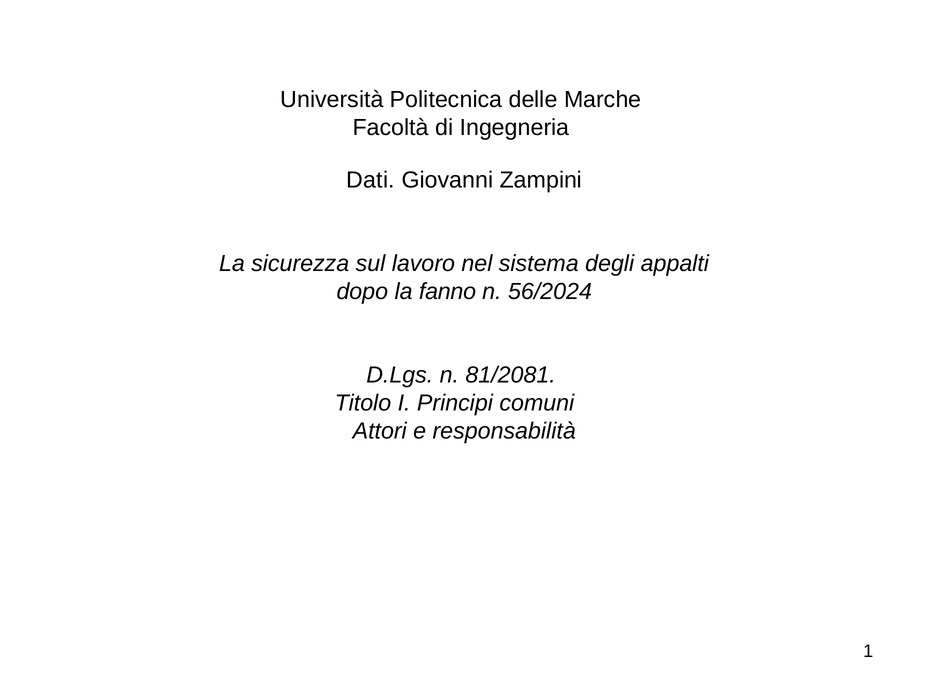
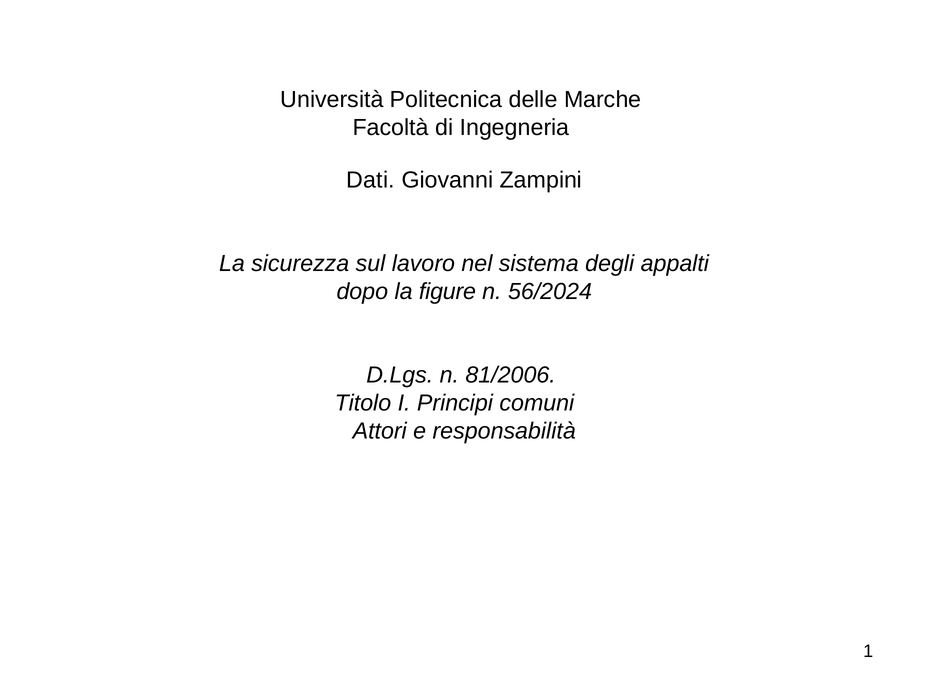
fanno: fanno -> figure
81/2081: 81/2081 -> 81/2006
